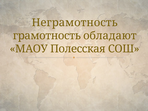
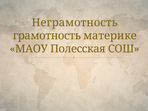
обладают: обладают -> материке
